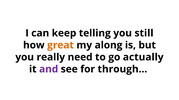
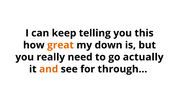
still: still -> this
along: along -> down
and colour: purple -> orange
